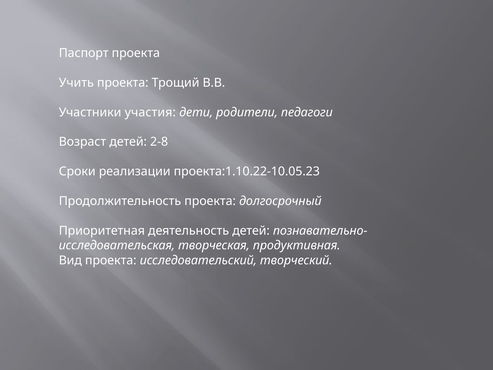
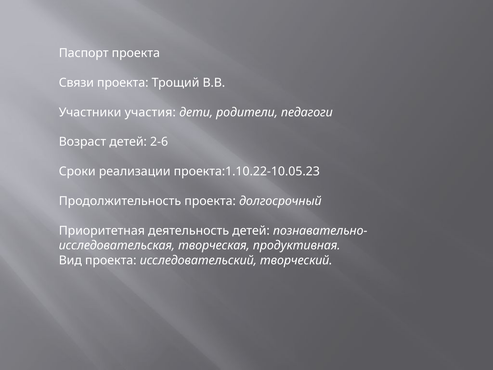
Учить: Учить -> Связи
2-8: 2-8 -> 2-6
